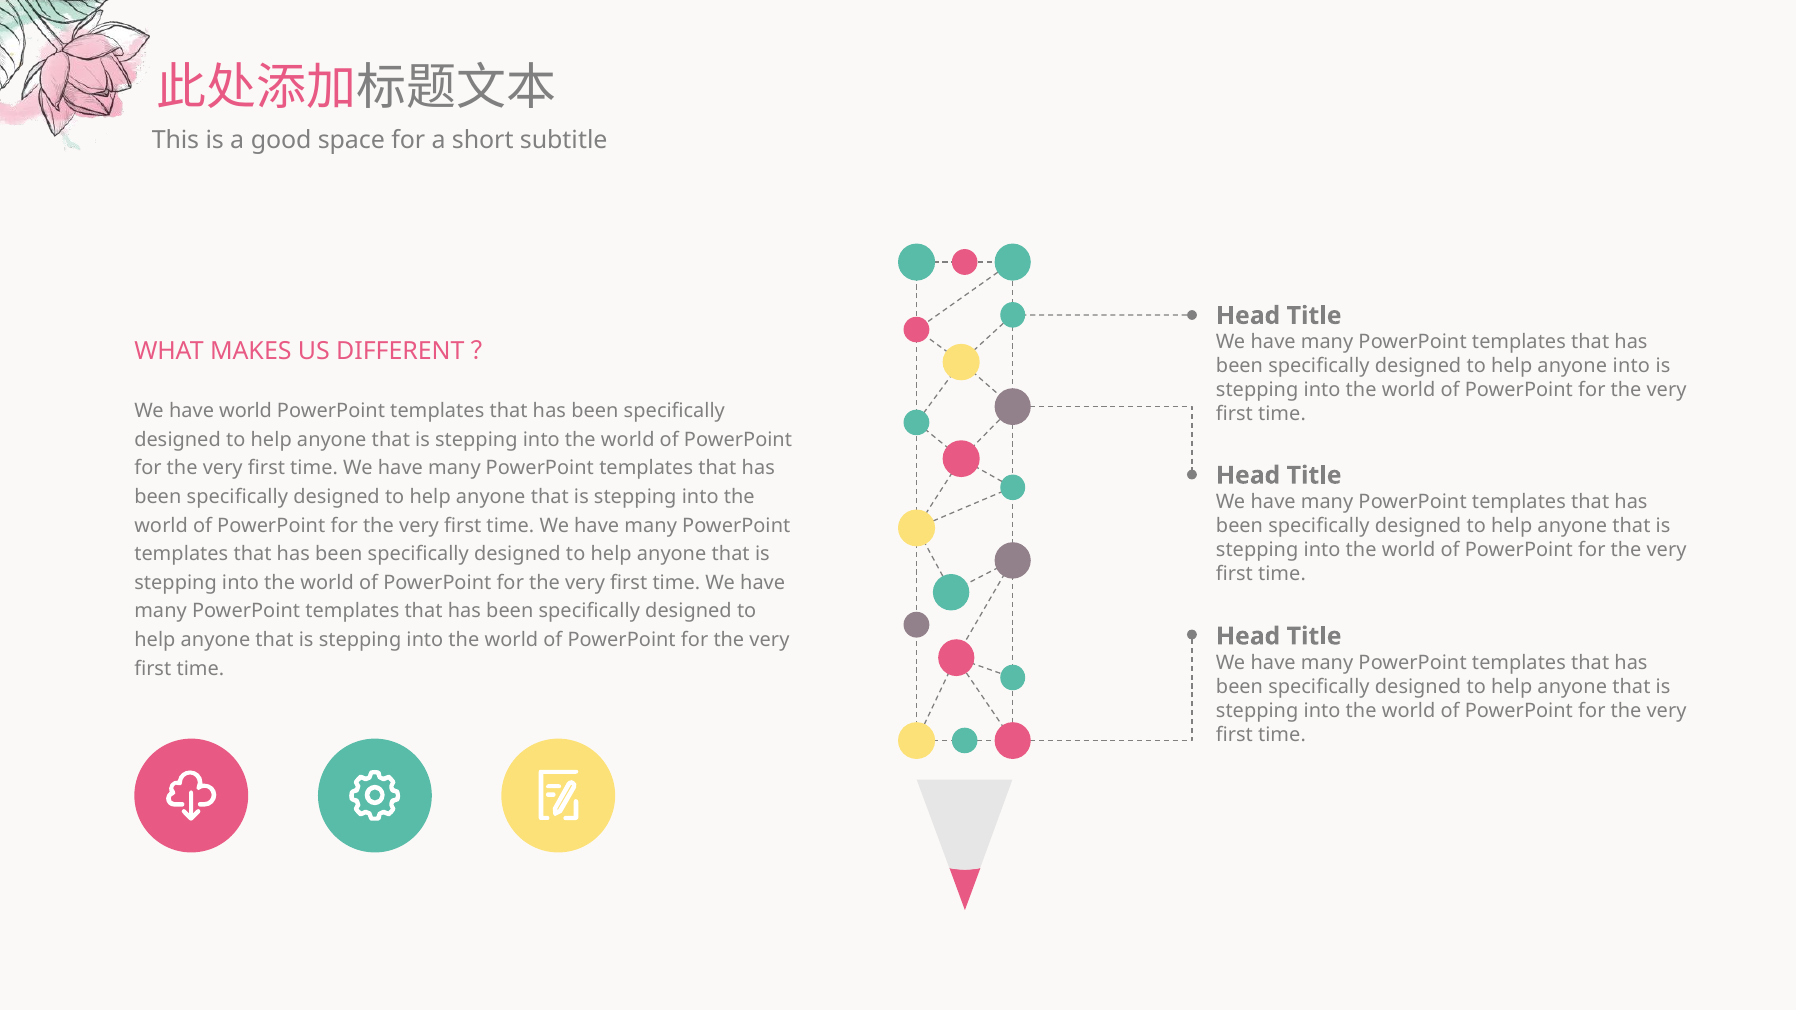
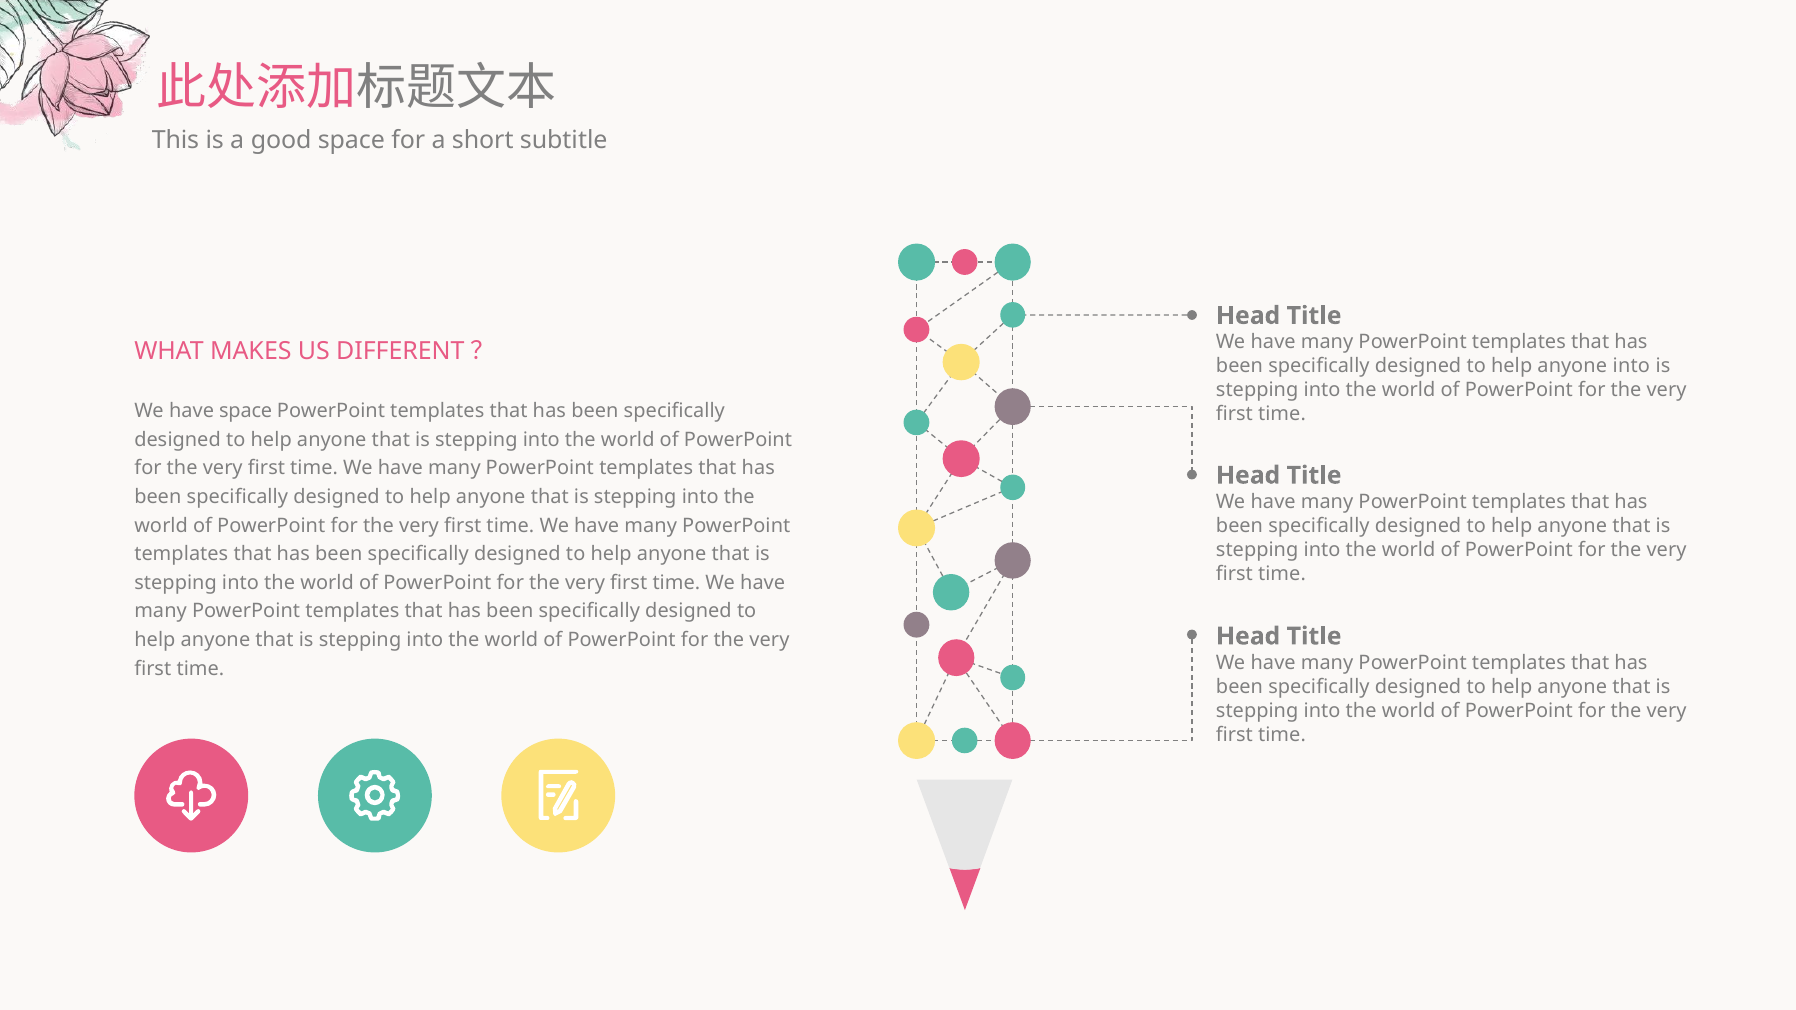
have world: world -> space
